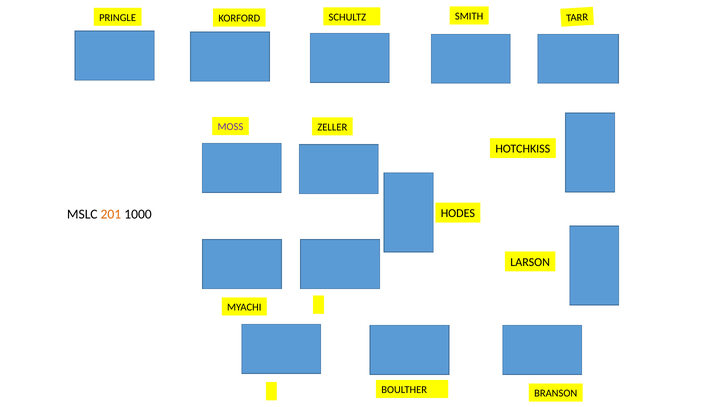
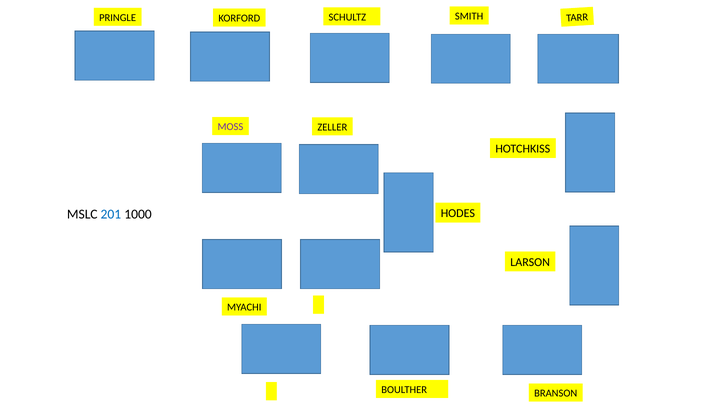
201 colour: orange -> blue
